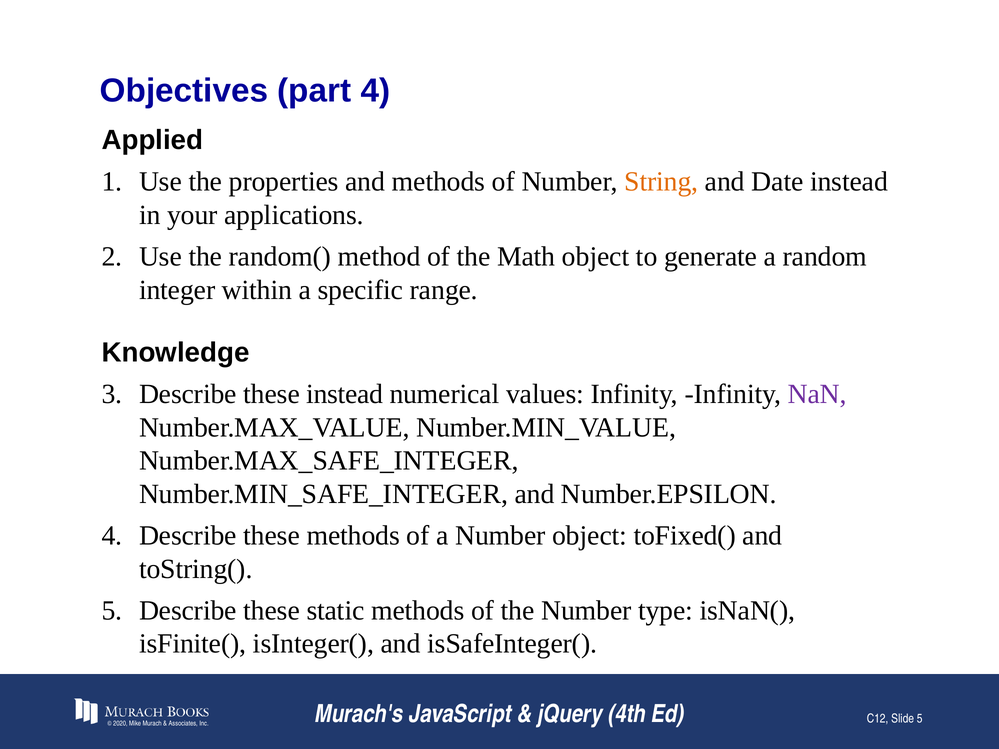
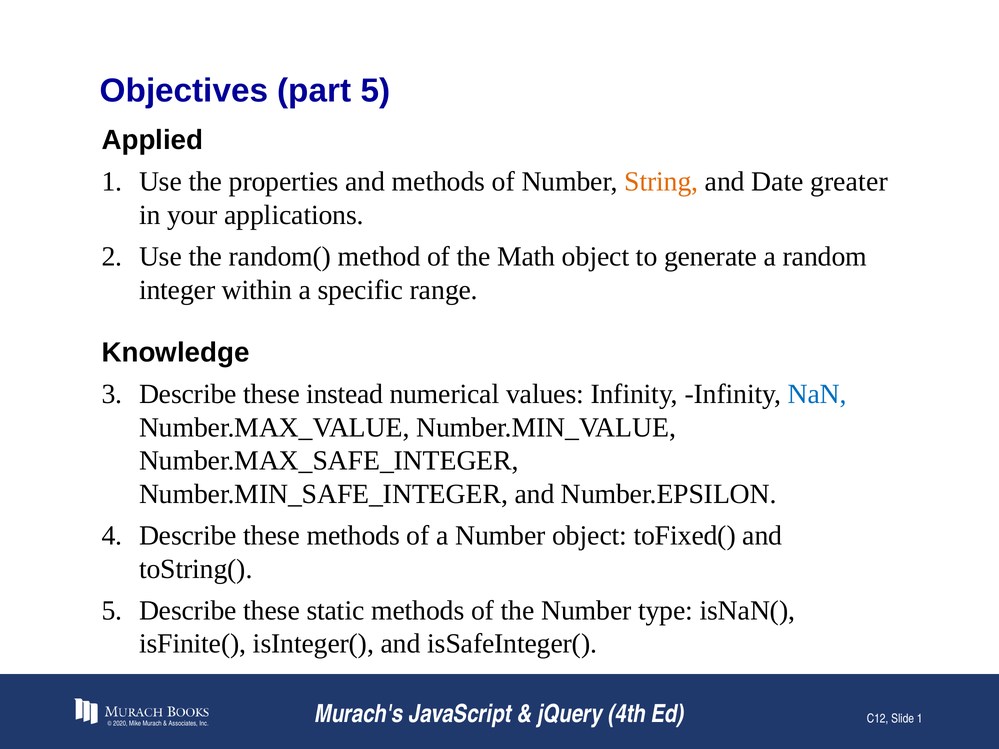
part 4: 4 -> 5
Date instead: instead -> greater
NaN colour: purple -> blue
Slide 5: 5 -> 1
